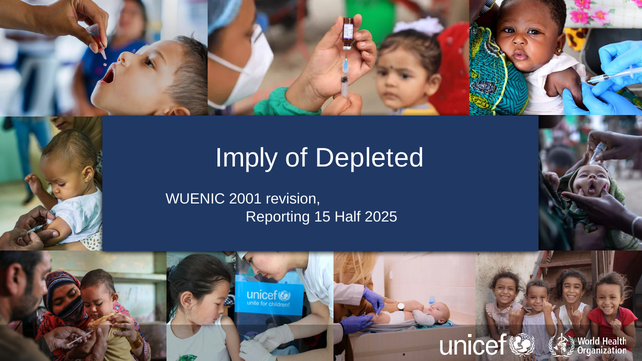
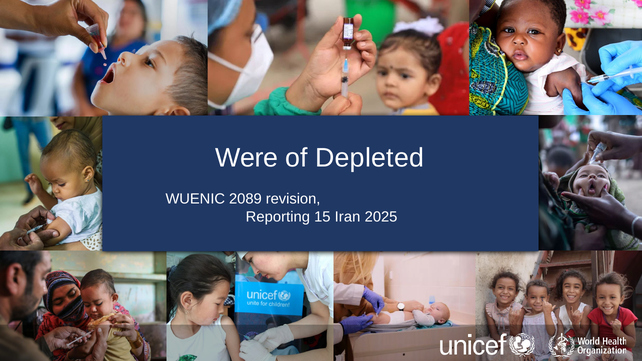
Imply: Imply -> Were
2001: 2001 -> 2089
Half: Half -> Iran
